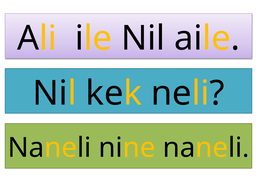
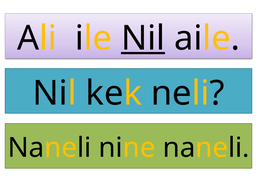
Nil at (143, 38) underline: none -> present
